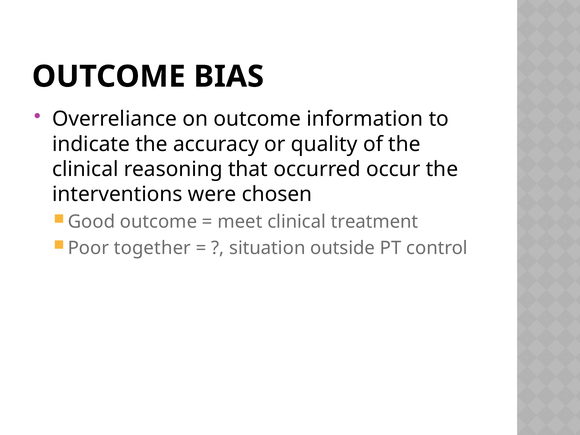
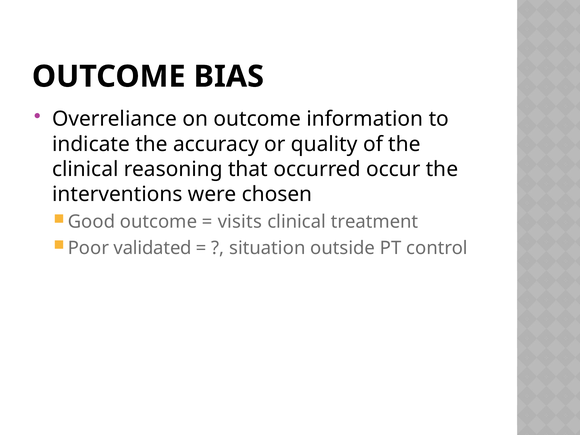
meet: meet -> visits
together: together -> validated
